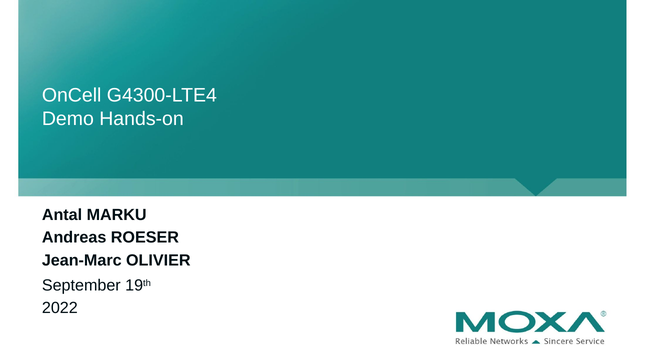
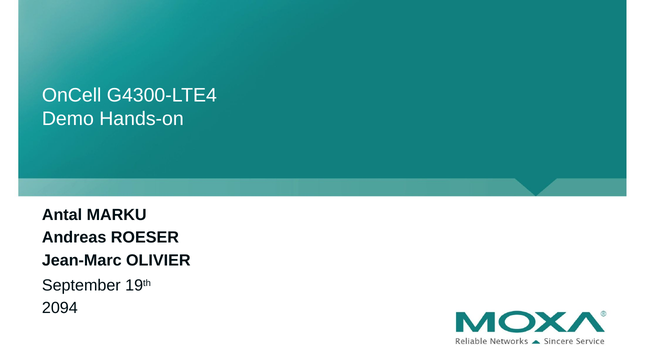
2022: 2022 -> 2094
